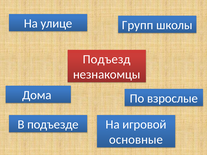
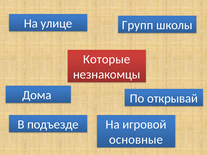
Подъезд: Подъезд -> Которые
взрослые: взрослые -> открывай
